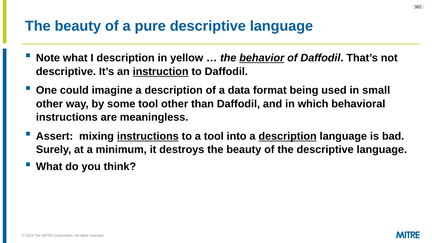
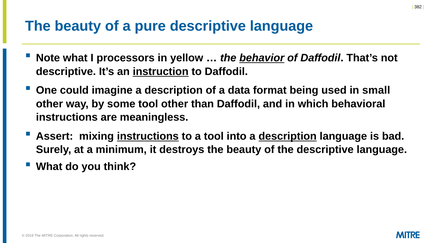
I description: description -> processors
